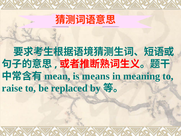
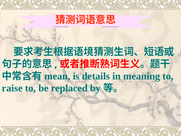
means: means -> details
